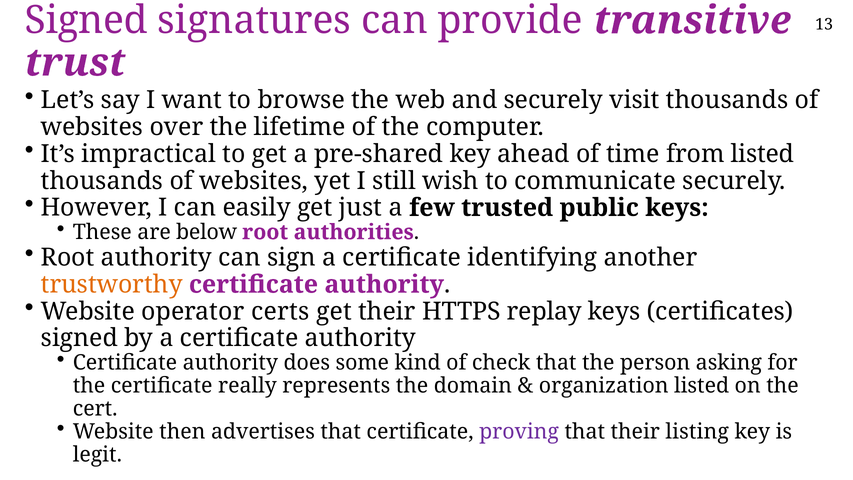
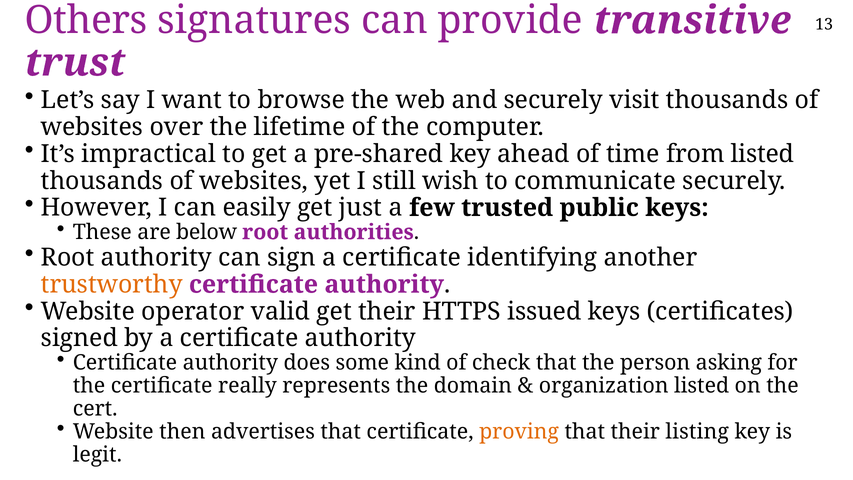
Signed at (86, 20): Signed -> Others
certs: certs -> valid
replay: replay -> issued
proving colour: purple -> orange
